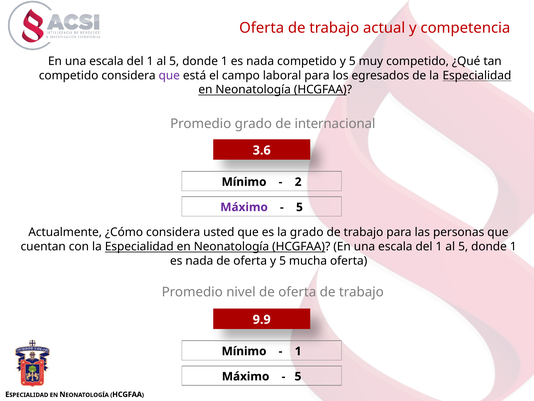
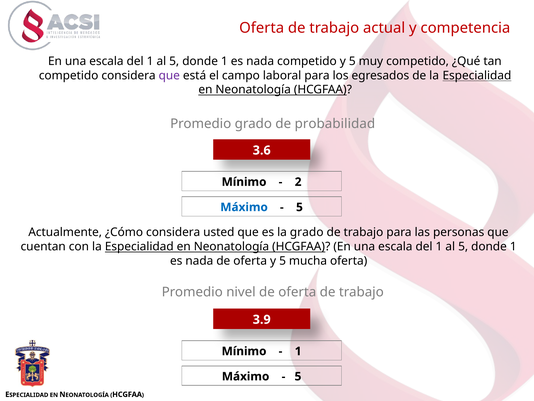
internacional: internacional -> probabilidad
Máximo at (244, 207) colour: purple -> blue
9.9: 9.9 -> 3.9
